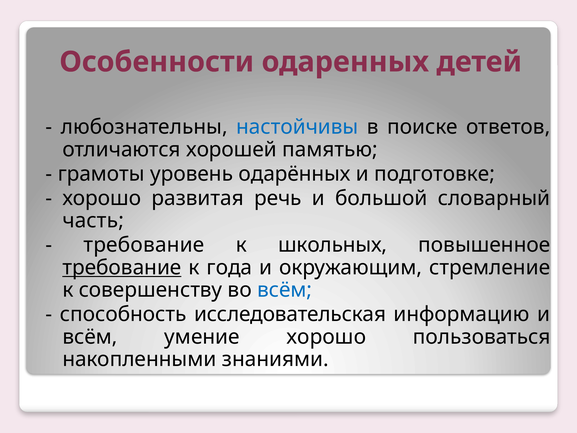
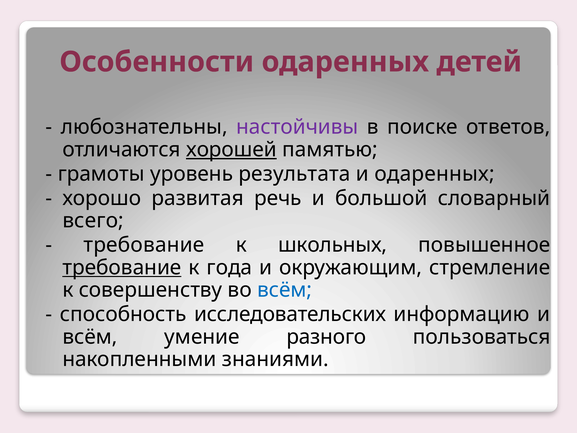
настойчивы colour: blue -> purple
хорошей underline: none -> present
одарённых: одарённых -> результата
и подготовке: подготовке -> одаренных
часть: часть -> всего
исследовательская: исследовательская -> исследовательских
умение хорошо: хорошо -> разного
